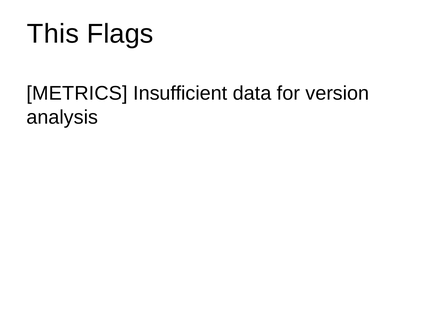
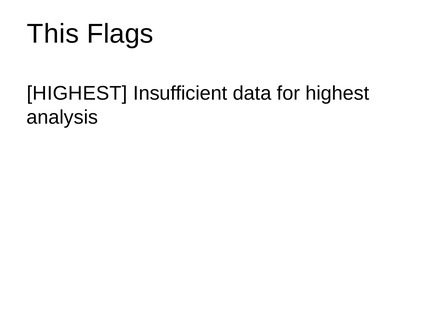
METRICS at (77, 93): METRICS -> HIGHEST
for version: version -> highest
